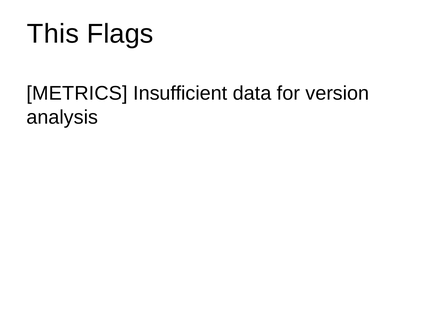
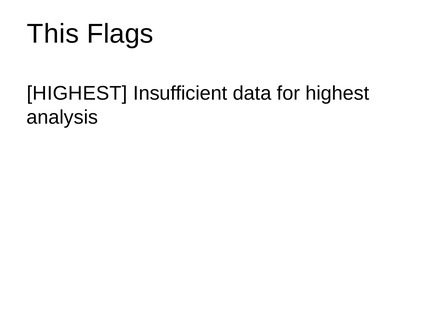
METRICS at (77, 93): METRICS -> HIGHEST
for version: version -> highest
